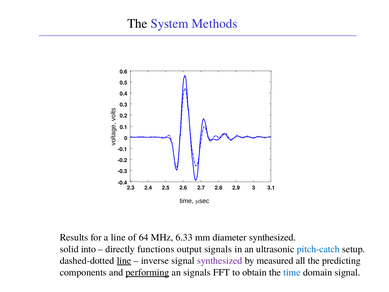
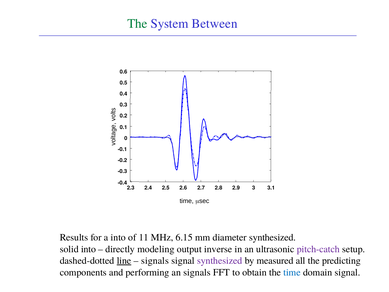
The at (137, 24) colour: black -> green
Methods: Methods -> Between
a line: line -> into
64: 64 -> 11
6.33: 6.33 -> 6.15
functions: functions -> modeling
output signals: signals -> inverse
pitch-catch colour: blue -> purple
inverse at (155, 260): inverse -> signals
performing underline: present -> none
